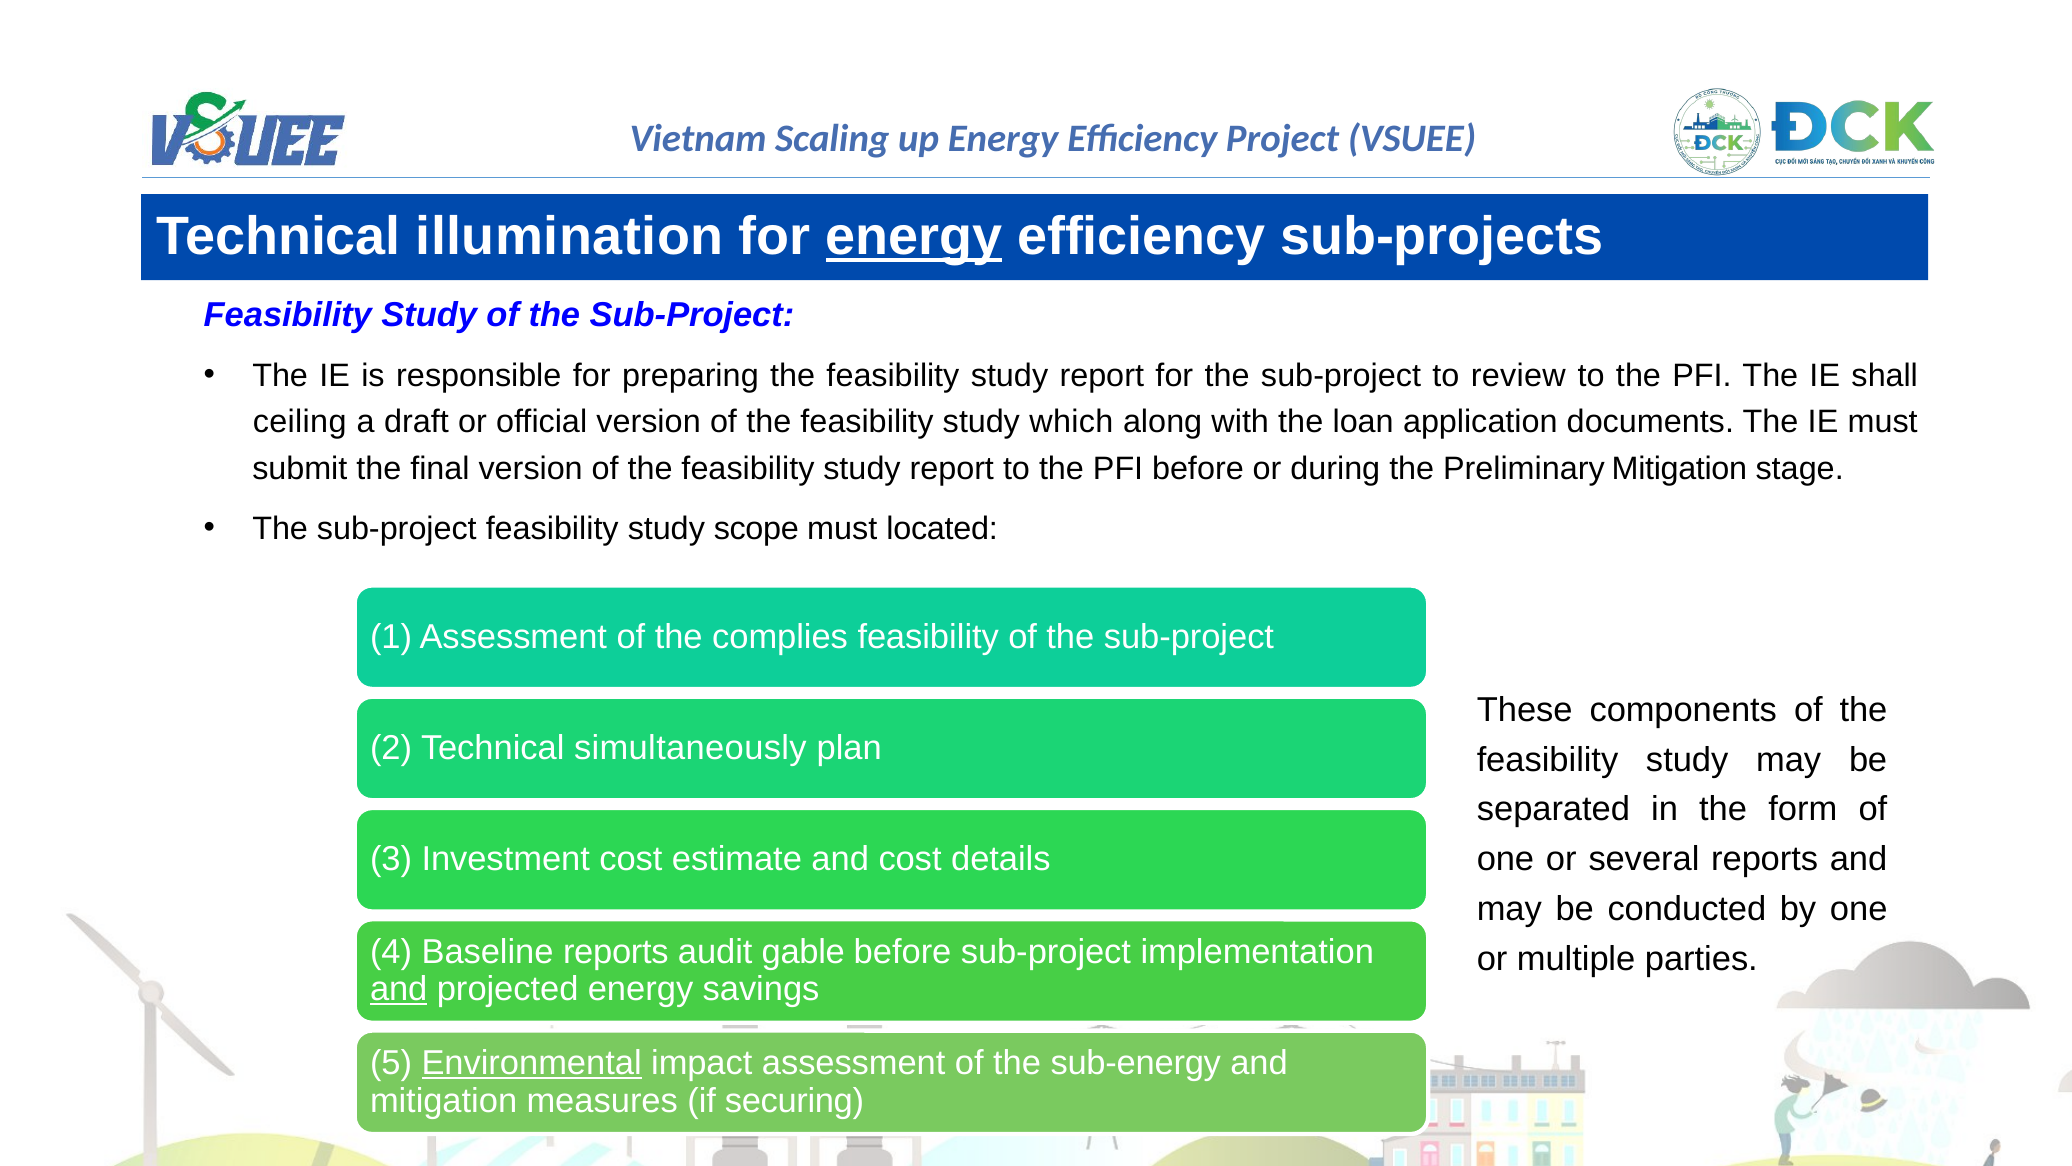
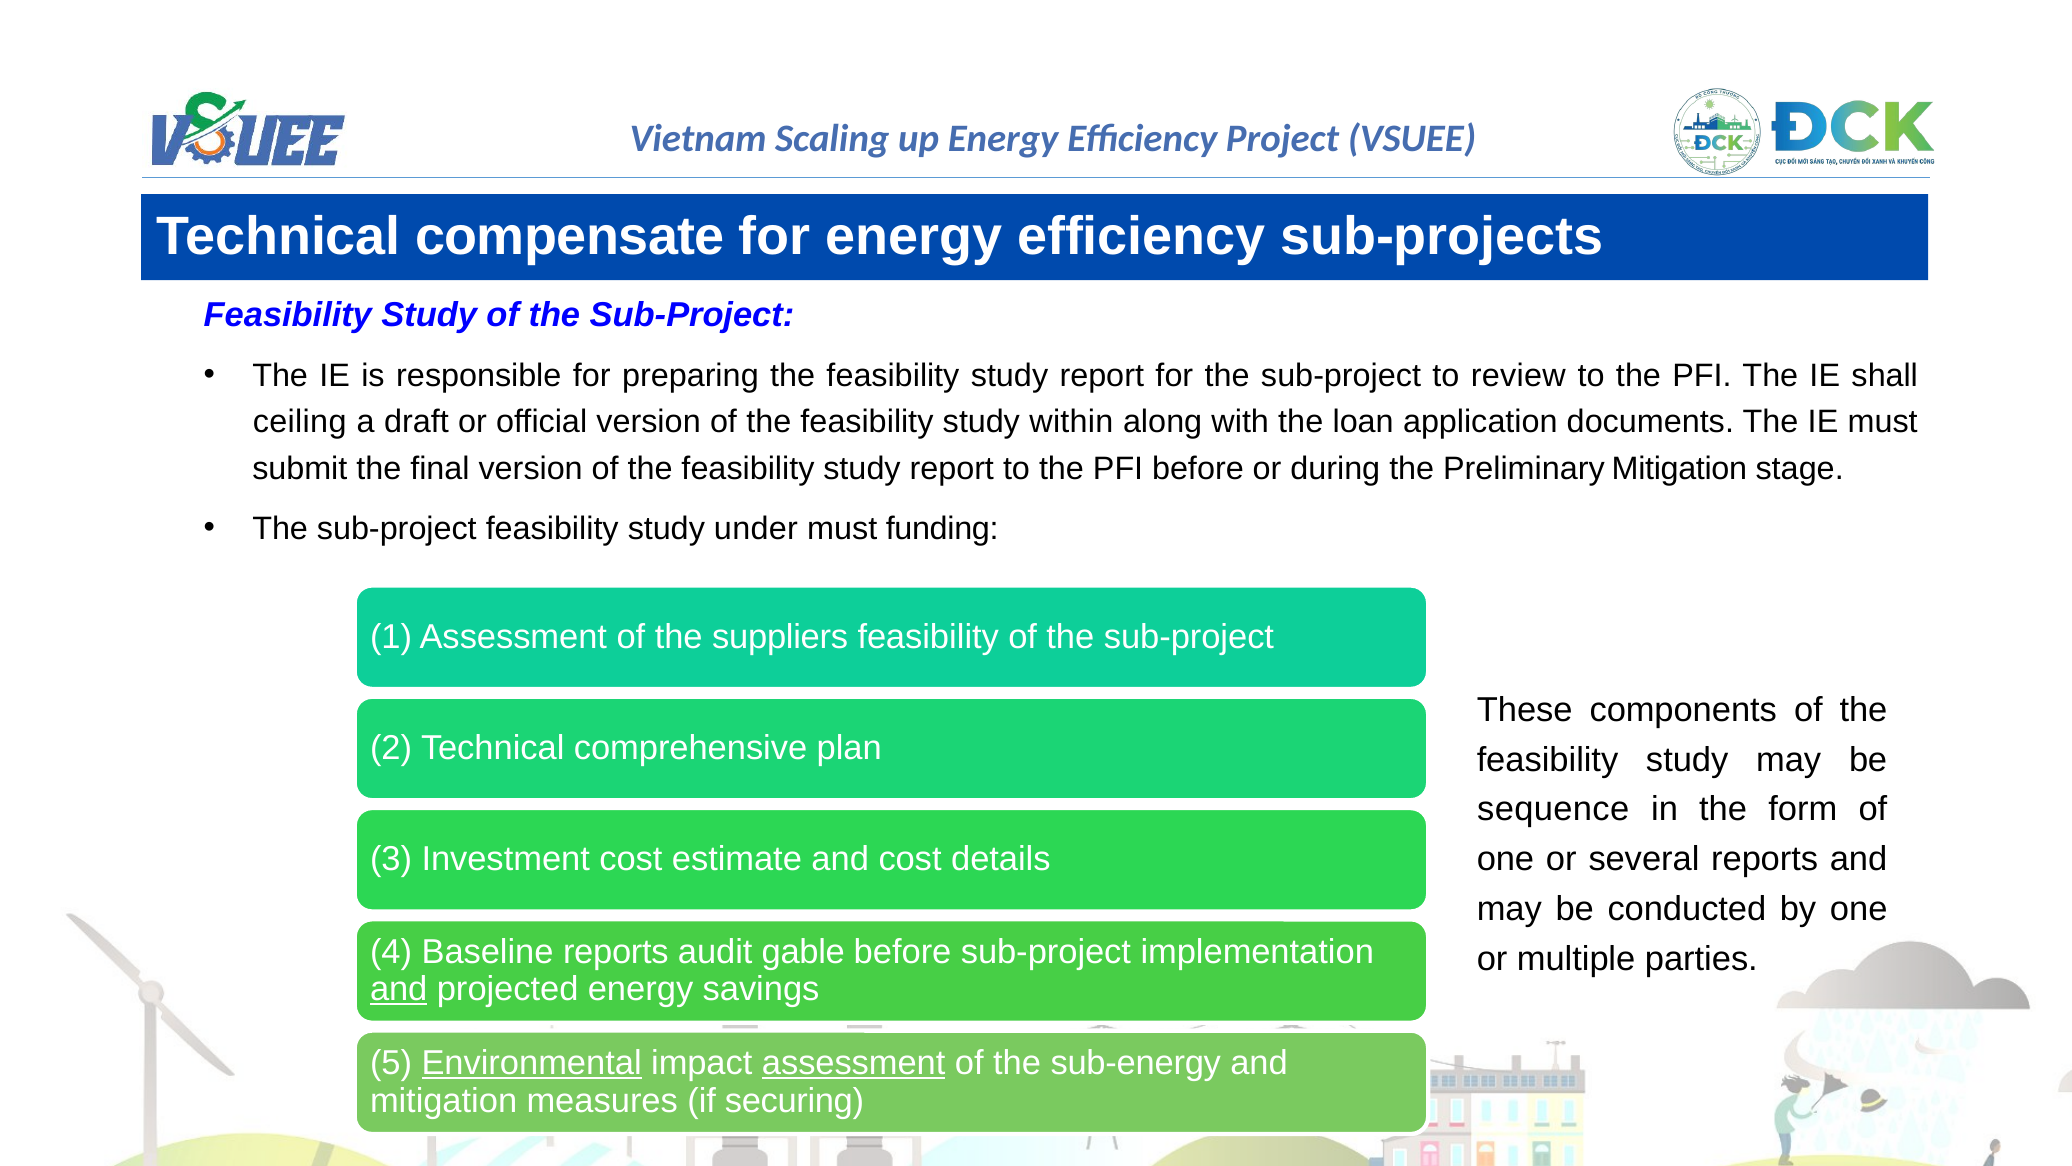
illumination: illumination -> compensate
energy at (914, 237) underline: present -> none
which: which -> within
scope: scope -> under
located: located -> funding
complies: complies -> suppliers
simultaneously: simultaneously -> comprehensive
separated: separated -> sequence
assessment at (854, 1063) underline: none -> present
